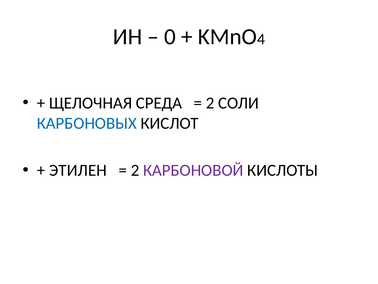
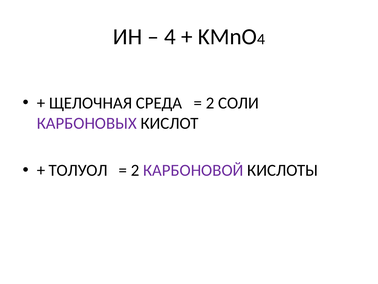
0 at (170, 37): 0 -> 4
КАРБОНОВЫХ colour: blue -> purple
ЭТИЛЕН: ЭТИЛЕН -> ТОЛУОЛ
